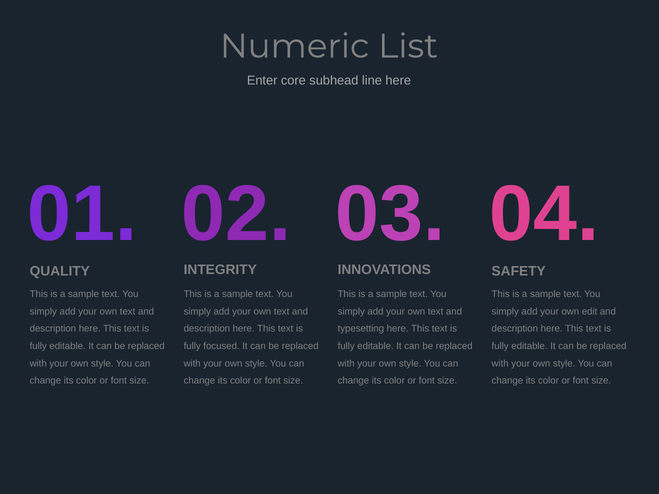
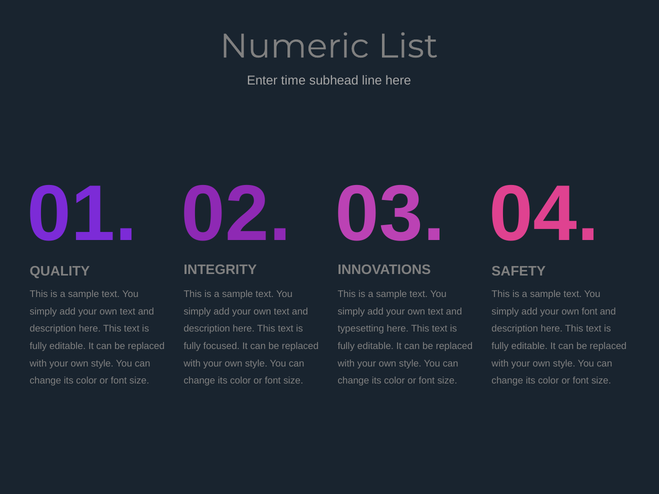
core: core -> time
own edit: edit -> font
